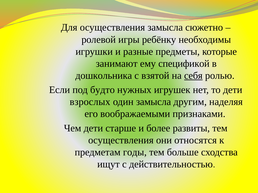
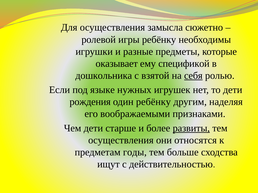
занимают: занимают -> оказывает
будто: будто -> языке
взрослых: взрослых -> рождения
один замысла: замысла -> ребёнку
развиты underline: none -> present
